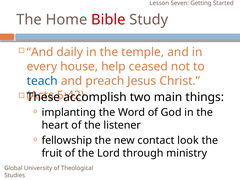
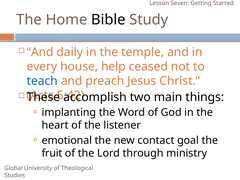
Bible colour: red -> black
fellowship: fellowship -> emotional
look: look -> goal
